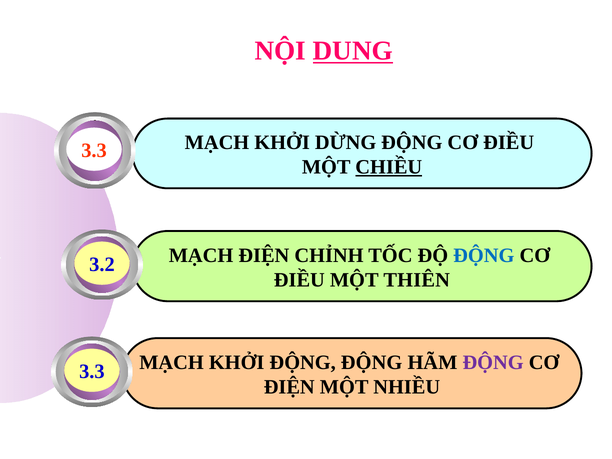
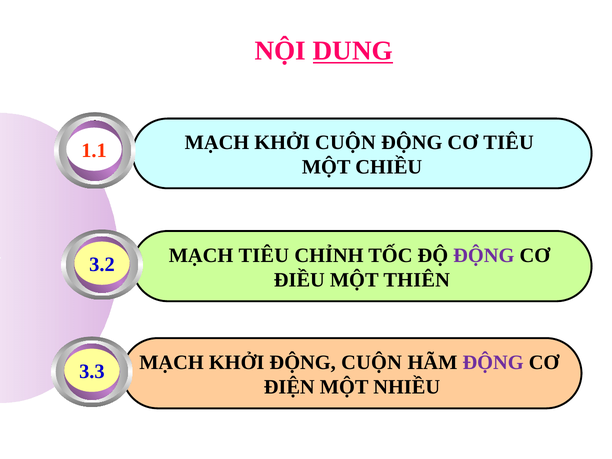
KHỞI DỪNG: DỪNG -> CUỘN
ĐIỀU at (509, 143): ĐIỀU -> TIÊU
3.3 at (94, 151): 3.3 -> 1.1
CHIỀU underline: present -> none
MẠCH ĐIỆN: ĐIỆN -> TIÊU
ĐỘNG at (484, 255) colour: blue -> purple
ĐỘNG ĐỘNG: ĐỘNG -> CUỘN
